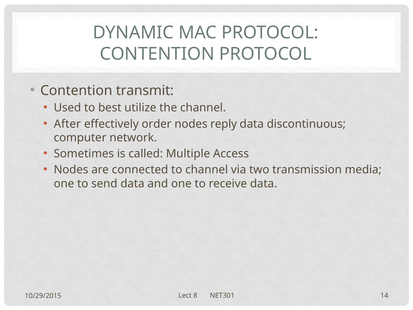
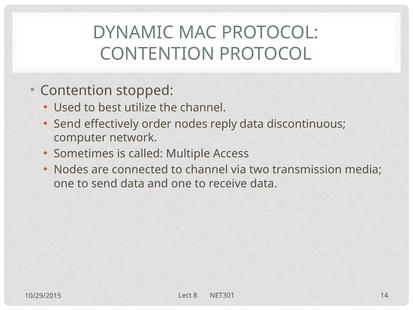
transmit: transmit -> stopped
After at (67, 124): After -> Send
